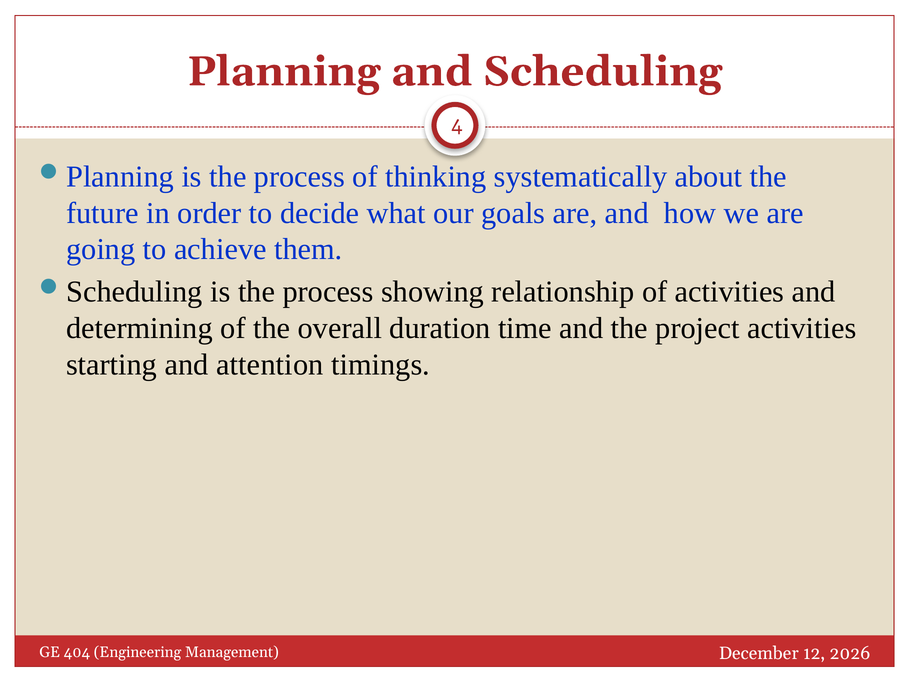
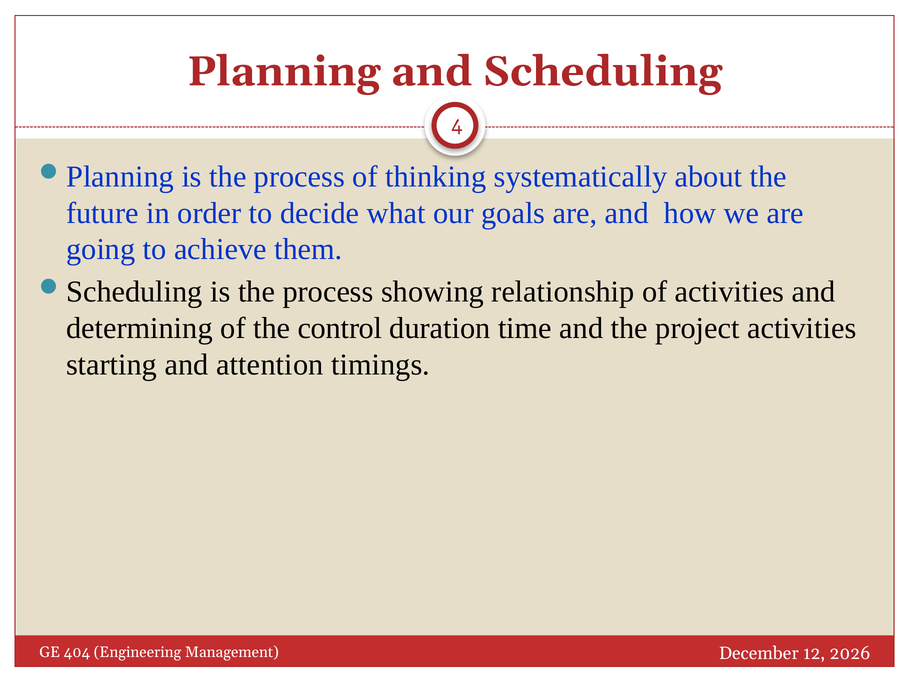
overall: overall -> control
